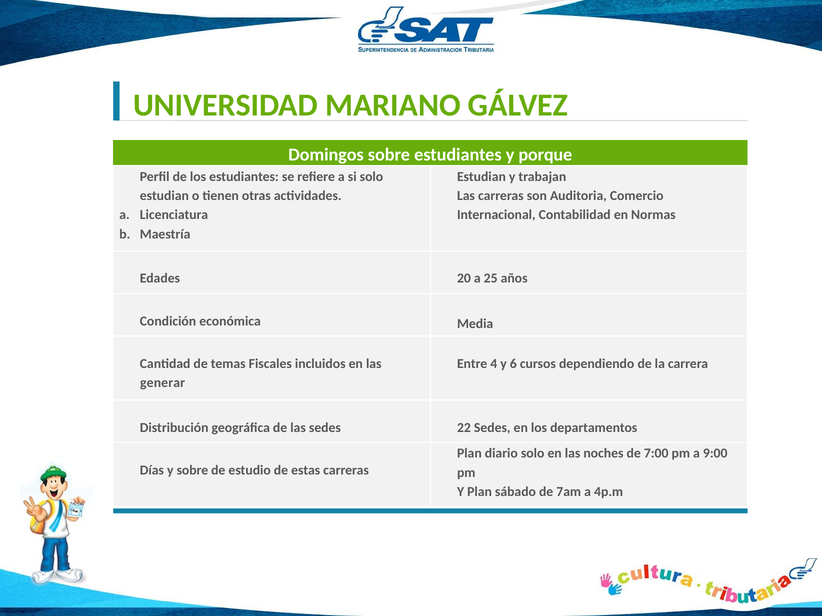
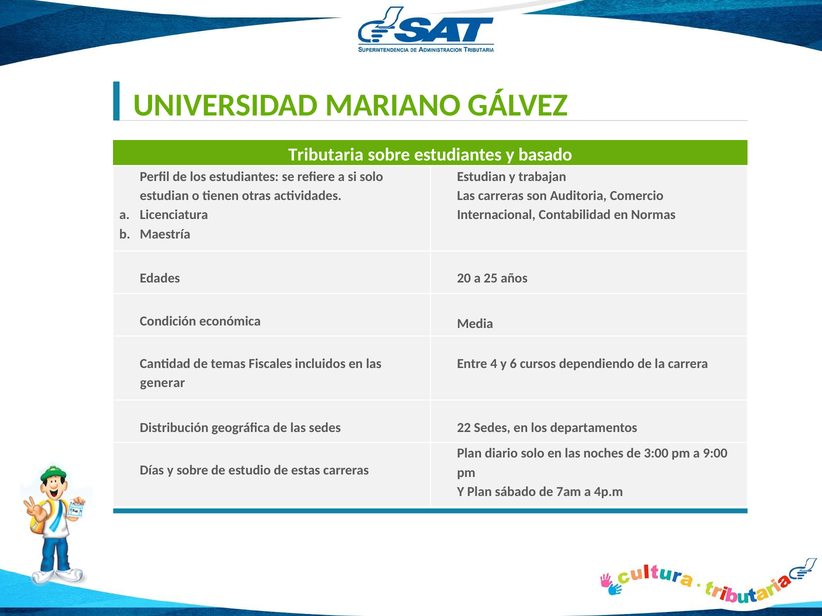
Domingos: Domingos -> Tributaria
porque: porque -> basado
7:00: 7:00 -> 3:00
